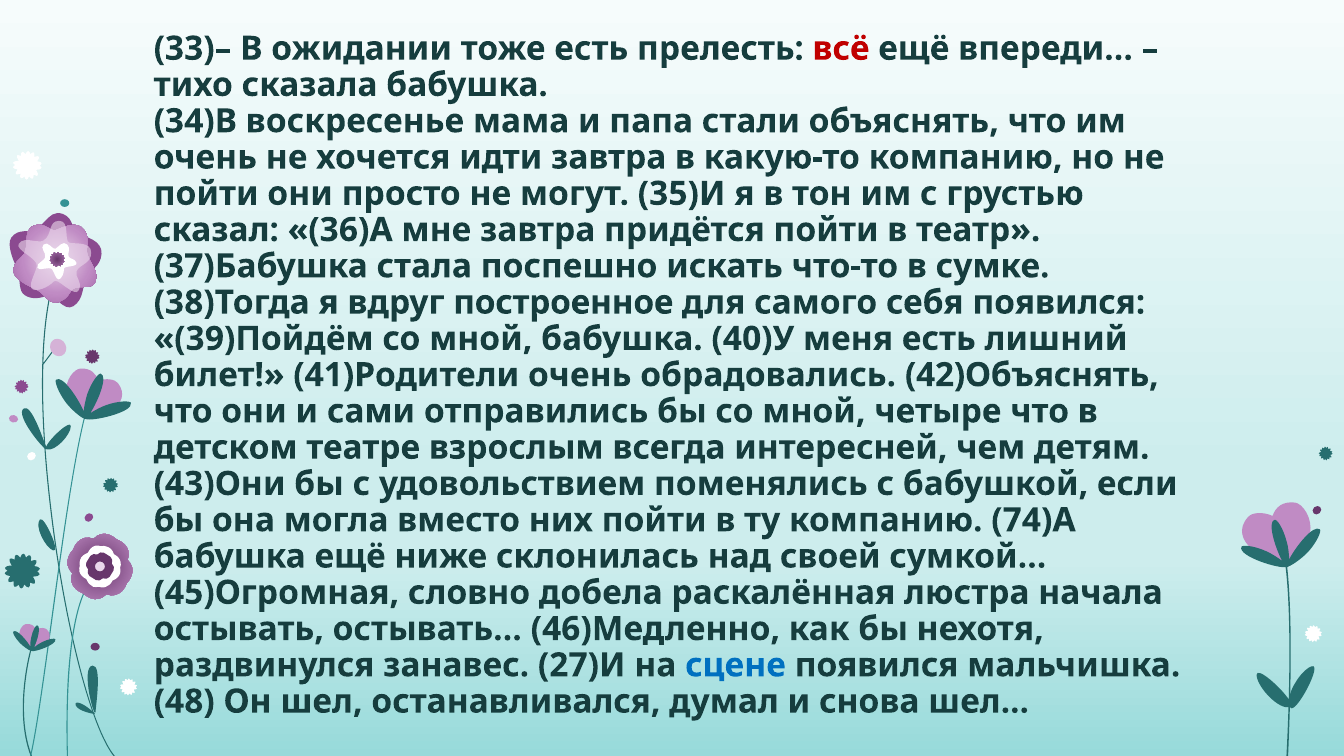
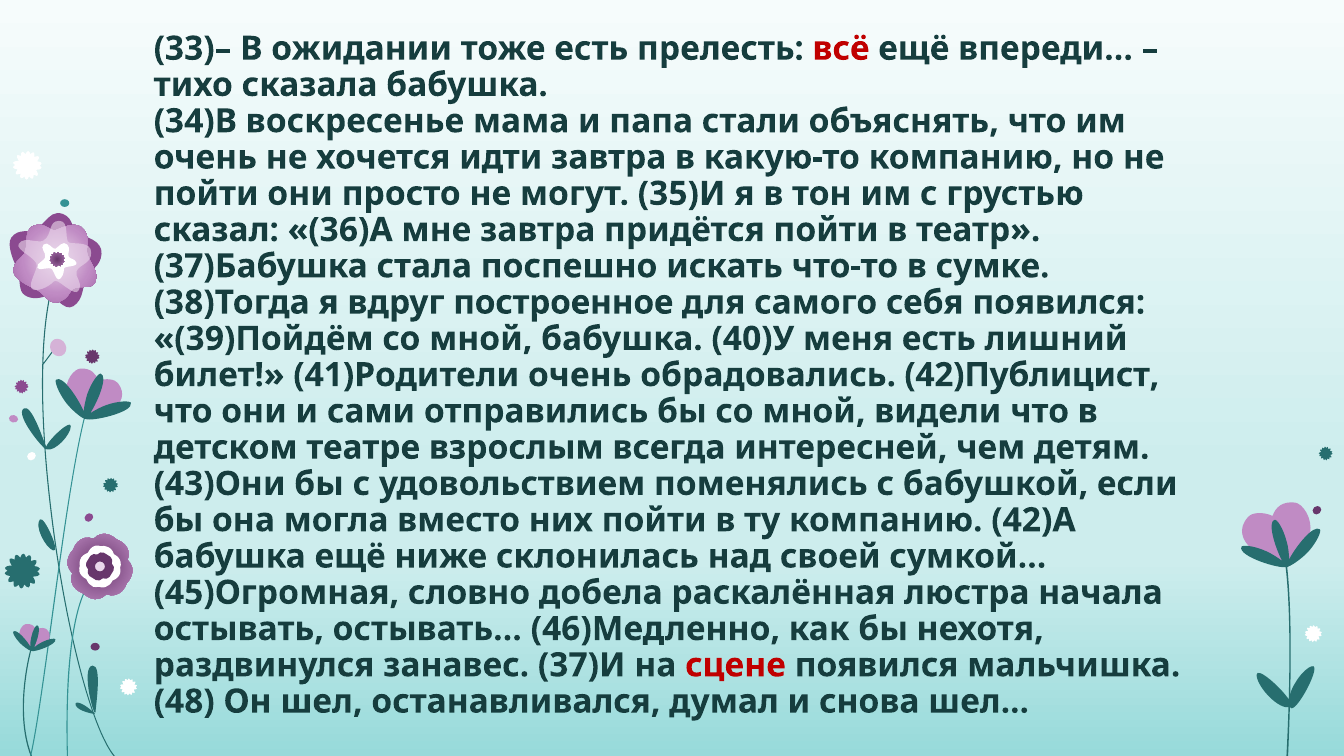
42)Объяснять: 42)Объяснять -> 42)Публицист
четыре: четыре -> видели
74)А: 74)А -> 42)А
27)И: 27)И -> 37)И
сцене colour: blue -> red
